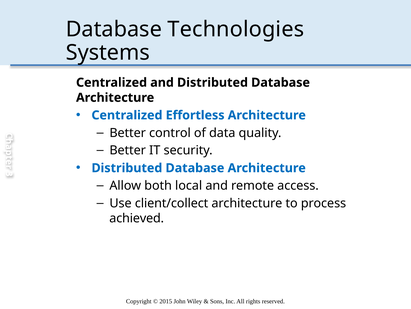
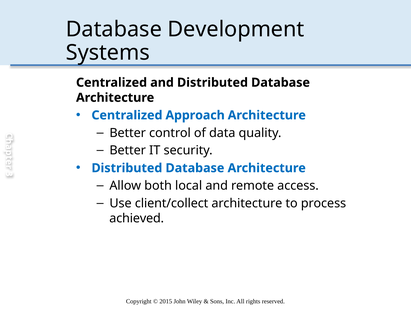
Technologies: Technologies -> Development
Effortless: Effortless -> Approach
